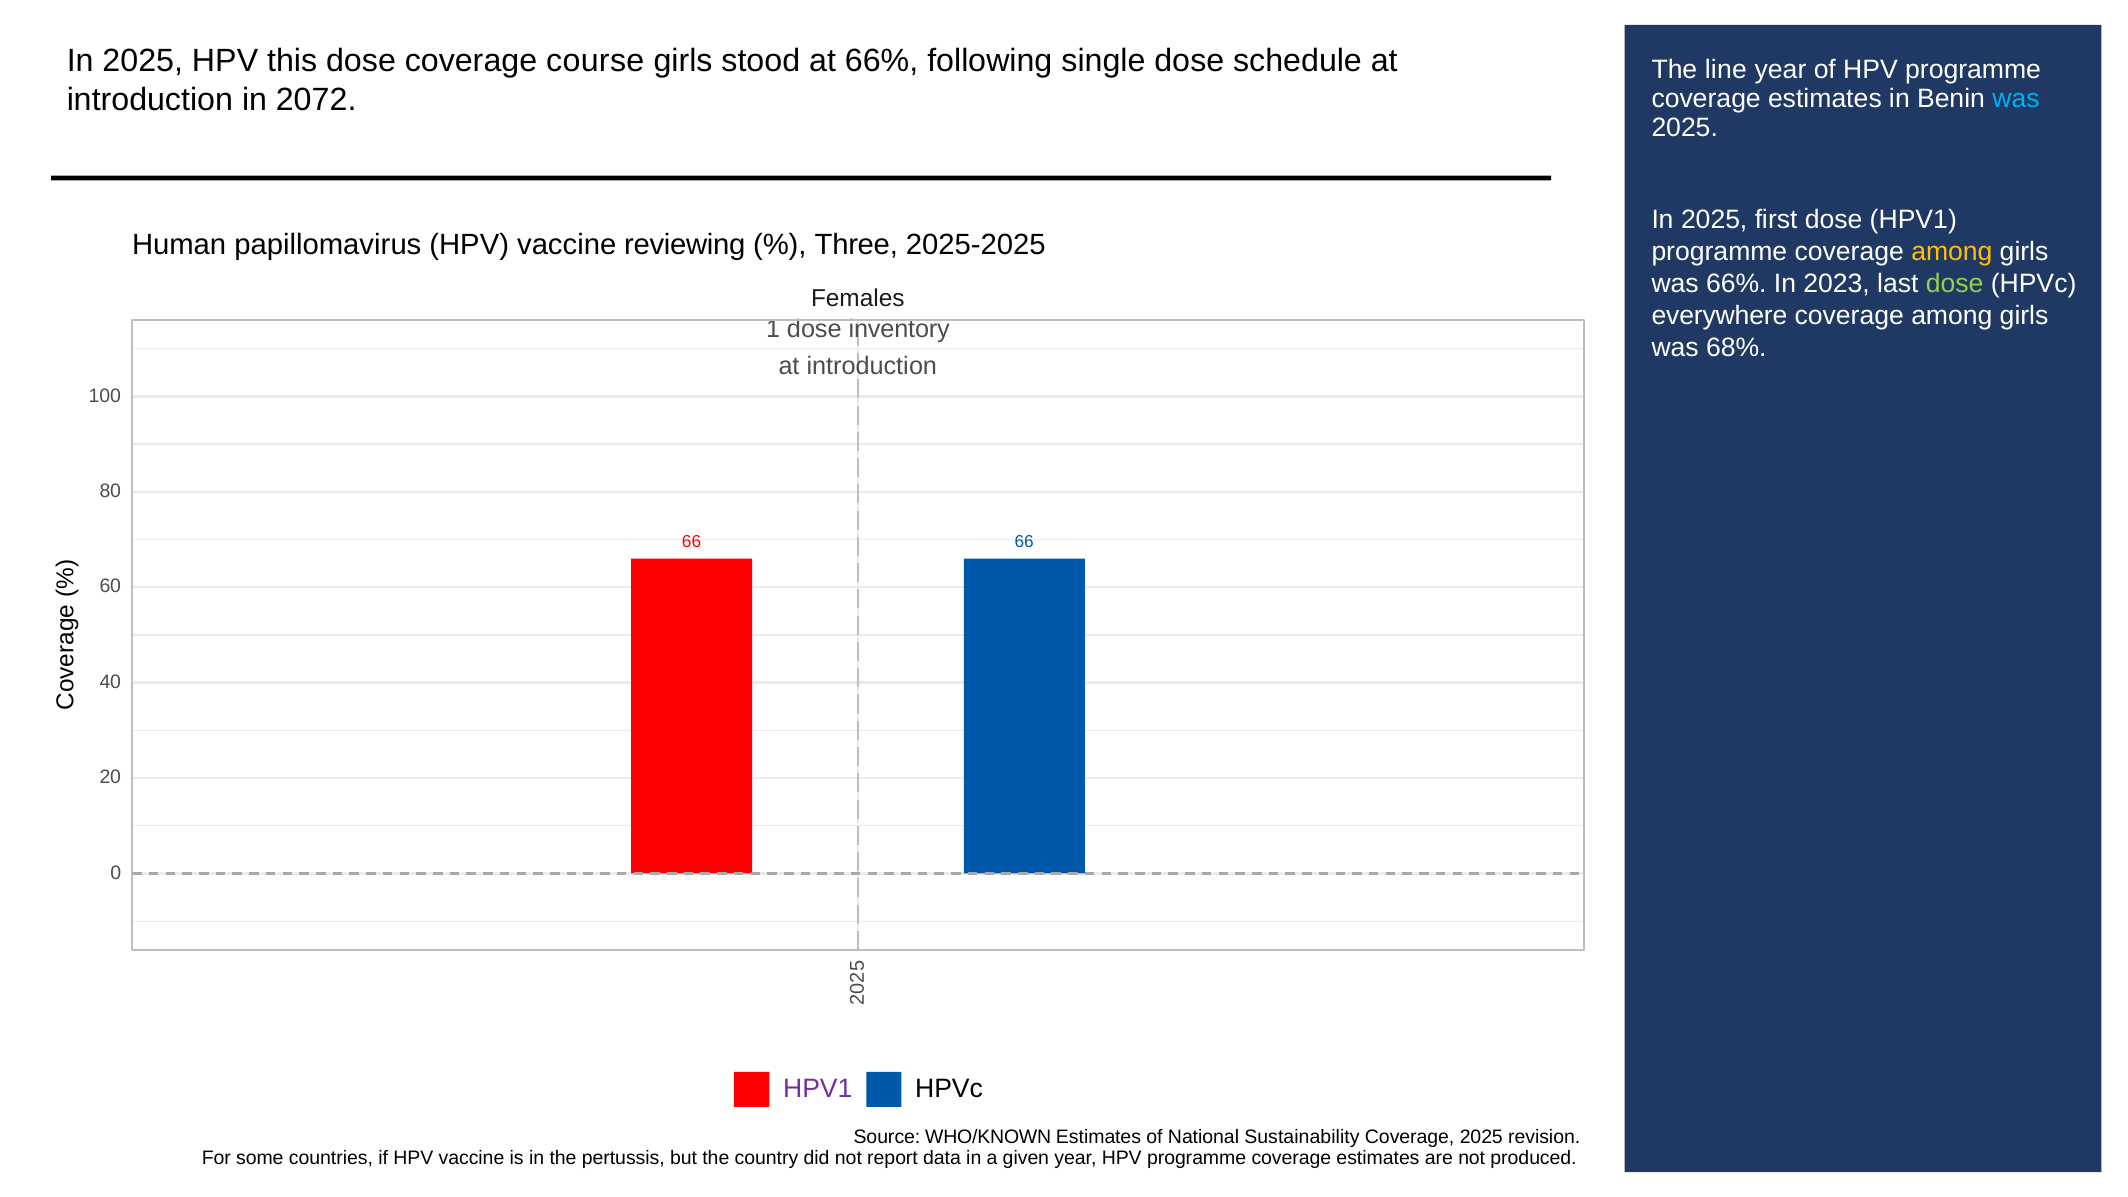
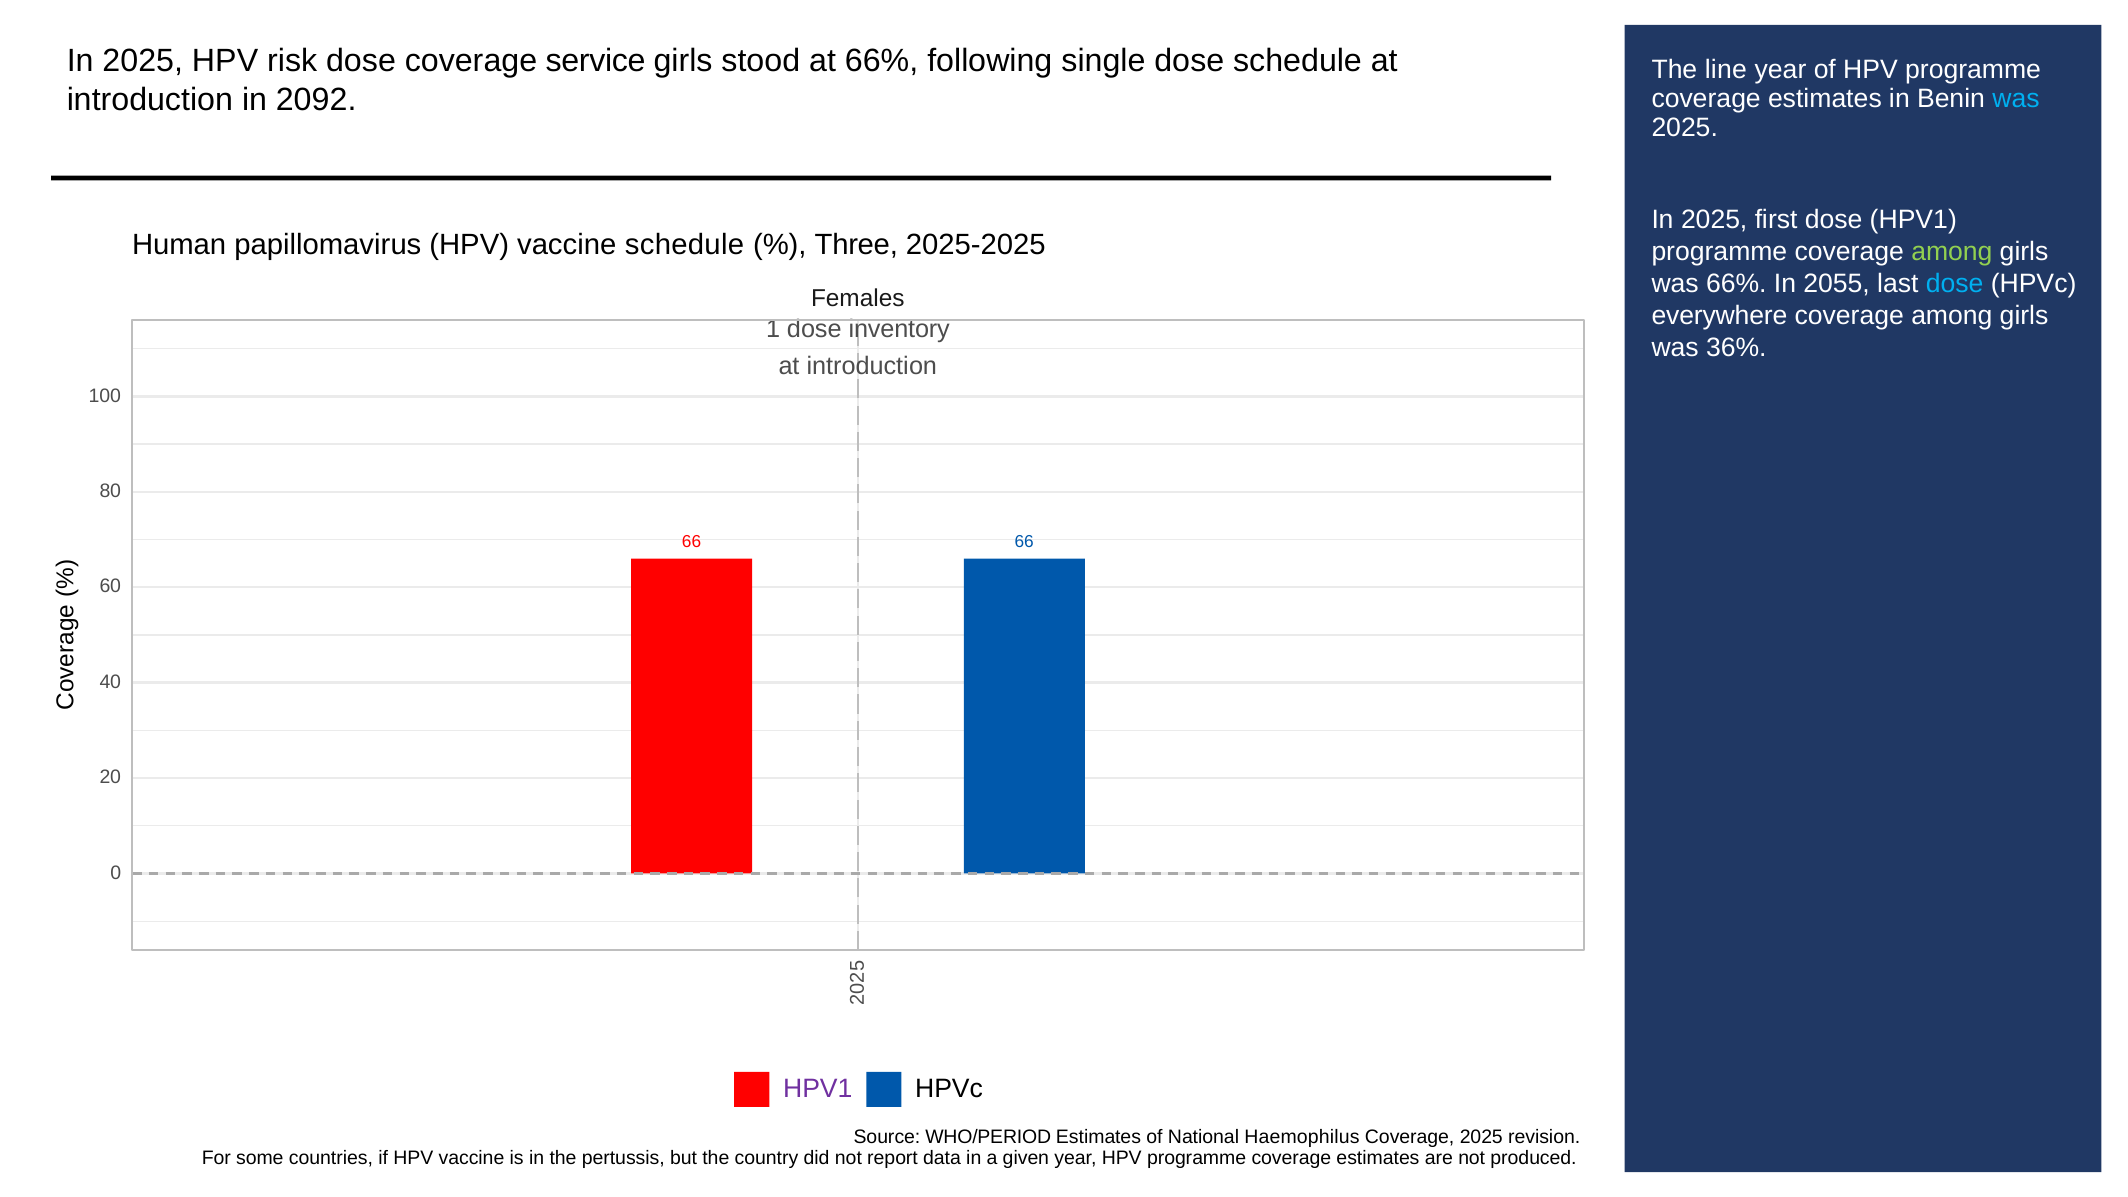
this: this -> risk
course: course -> service
2072: 2072 -> 2092
vaccine reviewing: reviewing -> schedule
among at (1952, 252) colour: yellow -> light green
2023: 2023 -> 2055
dose at (1955, 284) colour: light green -> light blue
68%: 68% -> 36%
WHO/KNOWN: WHO/KNOWN -> WHO/PERIOD
Sustainability: Sustainability -> Haemophilus
